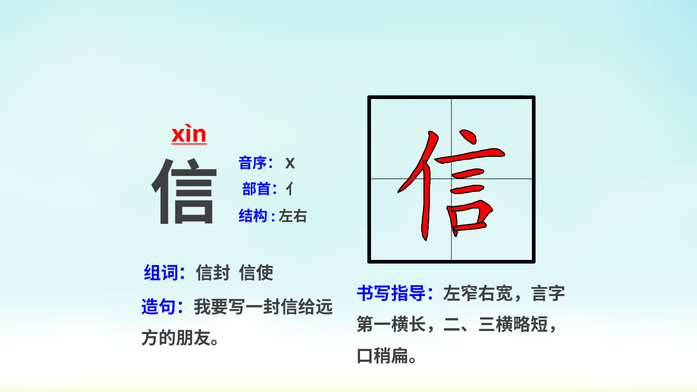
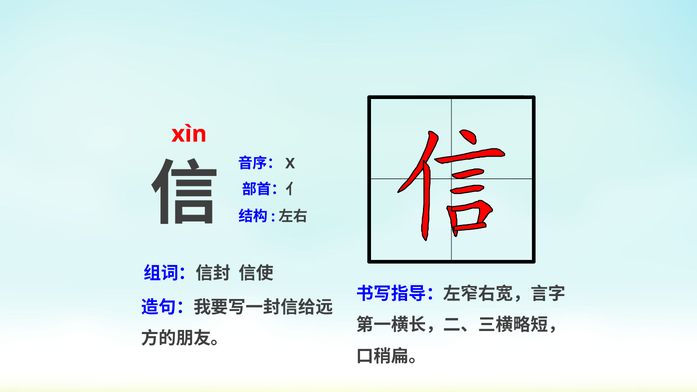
xìn underline: present -> none
